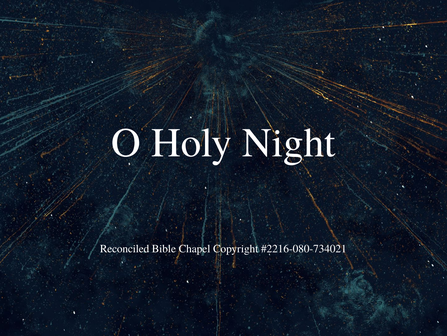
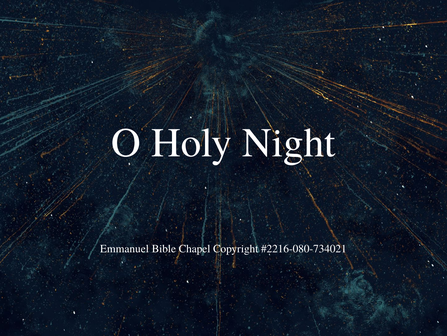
Reconciled: Reconciled -> Emmanuel
